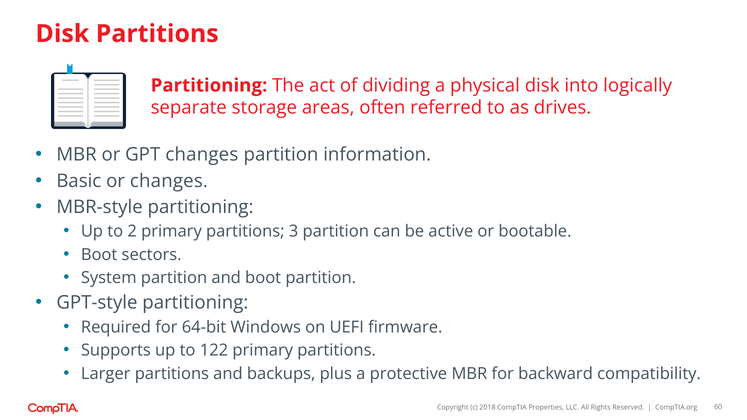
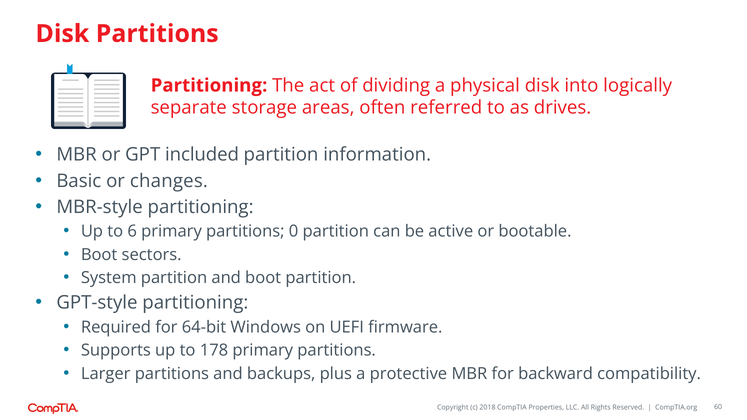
GPT changes: changes -> included
2: 2 -> 6
3: 3 -> 0
122: 122 -> 178
